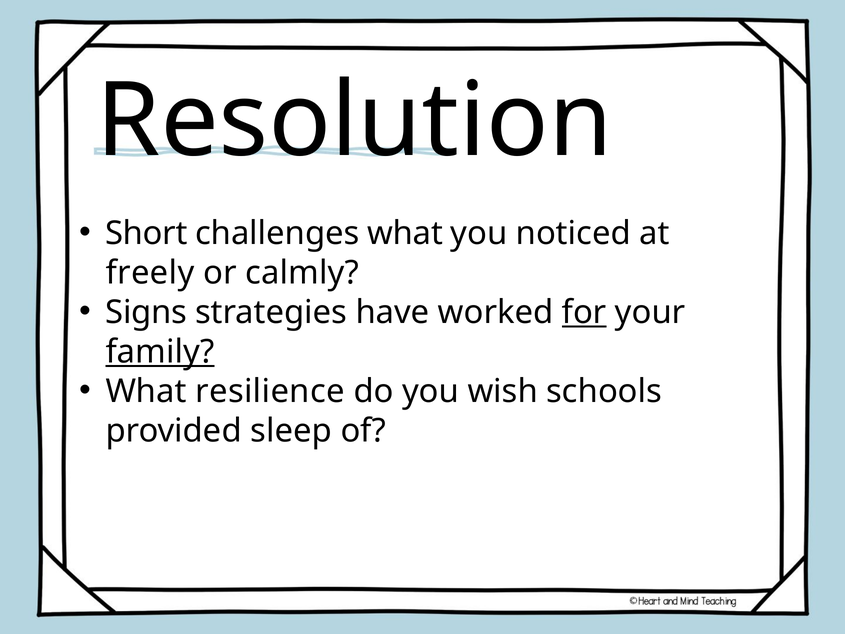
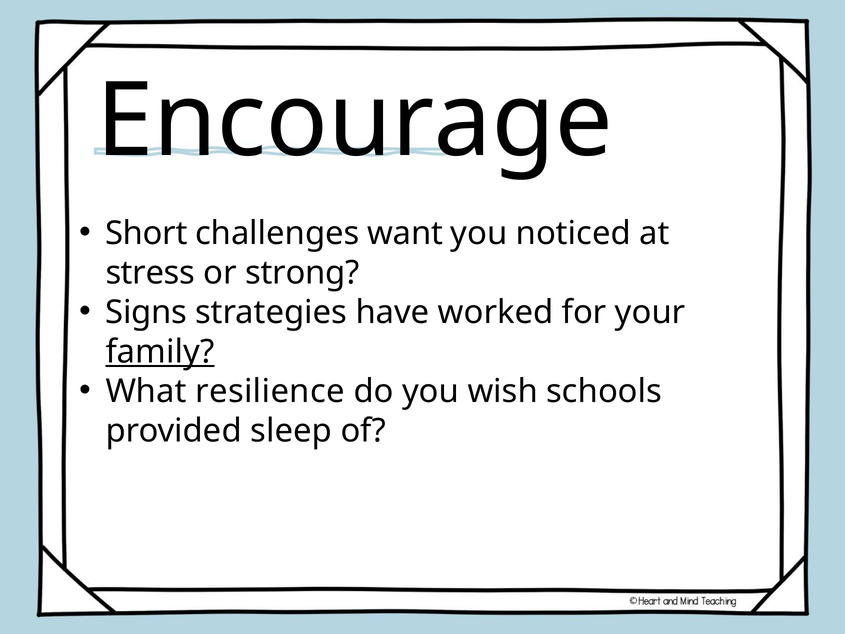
Resolution: Resolution -> Encourage
challenges what: what -> want
freely: freely -> stress
calmly: calmly -> strong
for underline: present -> none
